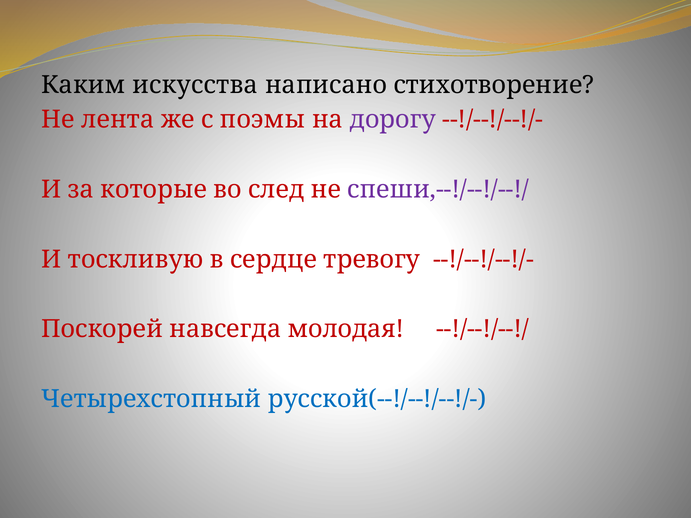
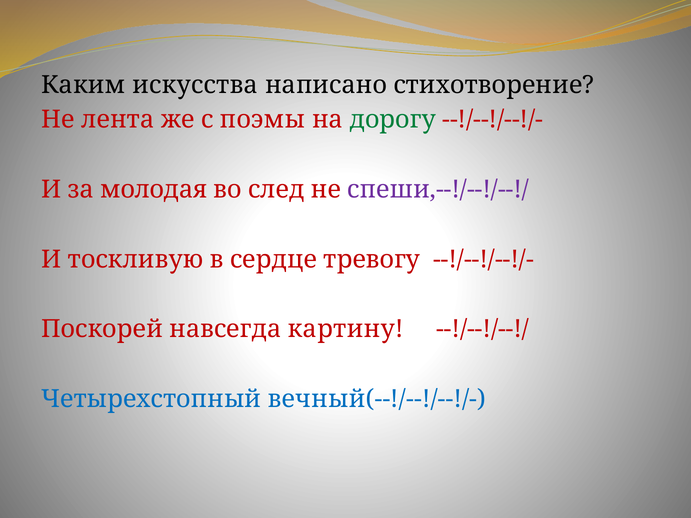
дорогу colour: purple -> green
которые: которые -> молодая
молодая: молодая -> картину
русской(--!/--!/--!/-: русской(--!/--!/--!/- -> вечный(--!/--!/--!/-
